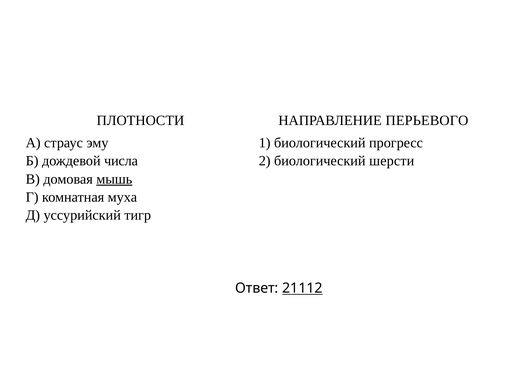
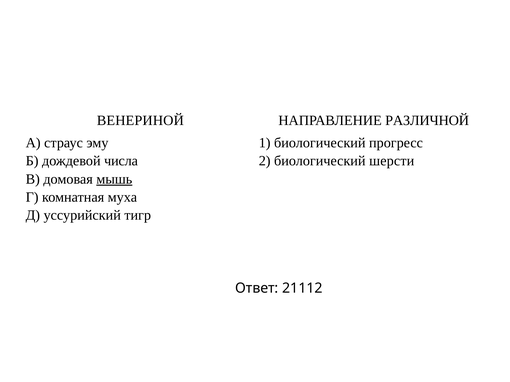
ПЛОТНОСТИ: ПЛОТНОСТИ -> ВЕНЕРИНОЙ
ПЕРЬЕВОГО: ПЕРЬЕВОГО -> РАЗЛИЧНОЙ
21112 underline: present -> none
